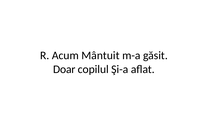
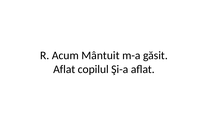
Doar at (64, 69): Doar -> Aflat
